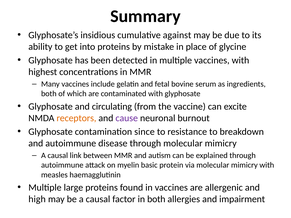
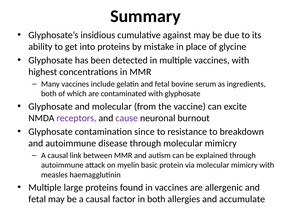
and circulating: circulating -> molecular
receptors colour: orange -> purple
high at (37, 199): high -> fetal
impairment: impairment -> accumulate
